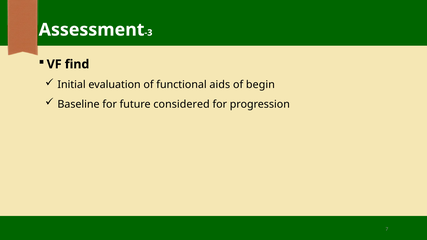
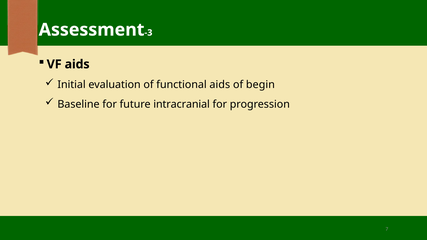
VF find: find -> aids
considered: considered -> intracranial
